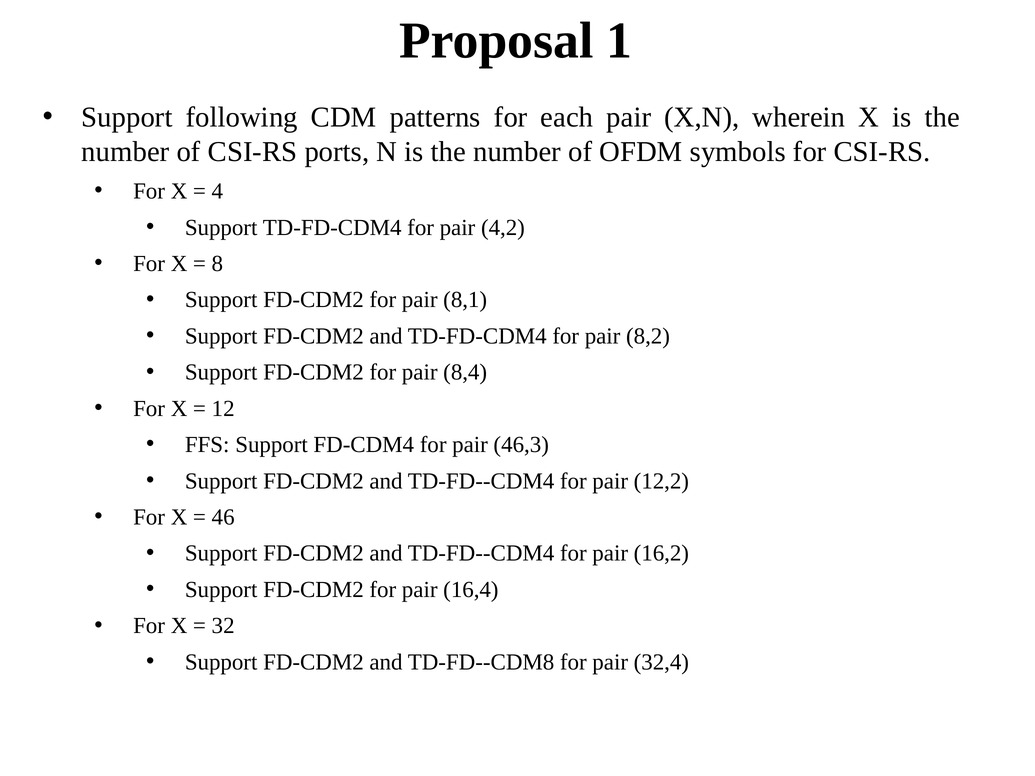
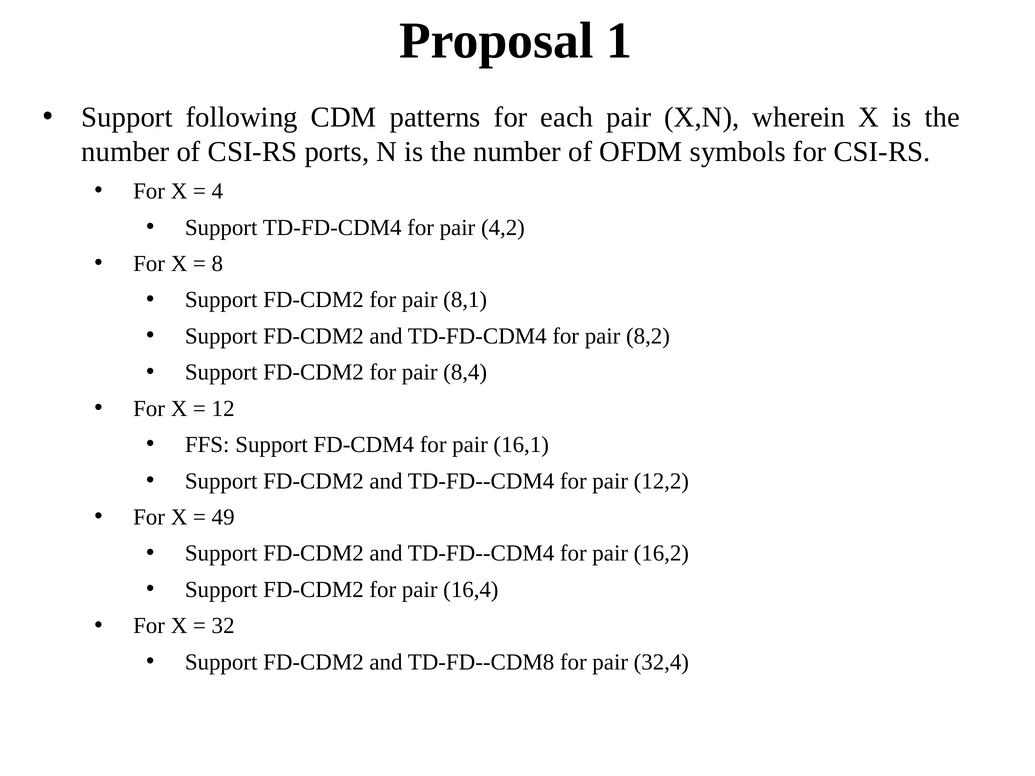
46,3: 46,3 -> 16,1
46: 46 -> 49
